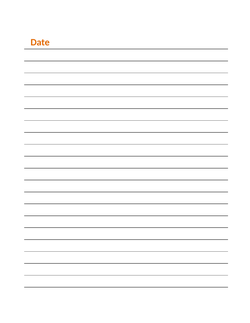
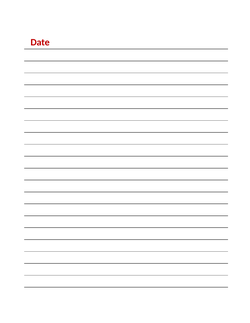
Date colour: orange -> red
